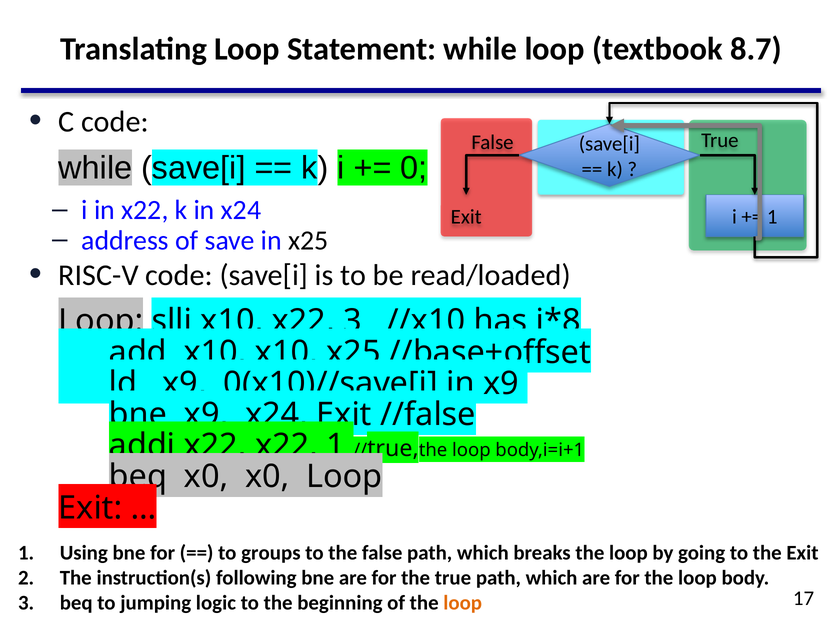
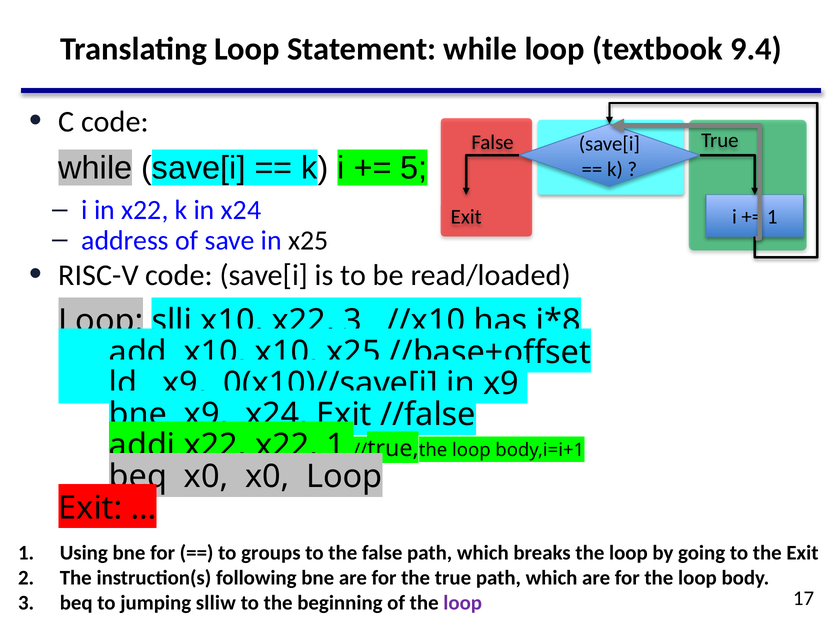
8.7: 8.7 -> 9.4
0: 0 -> 5
logic: logic -> slliw
loop at (463, 603) colour: orange -> purple
